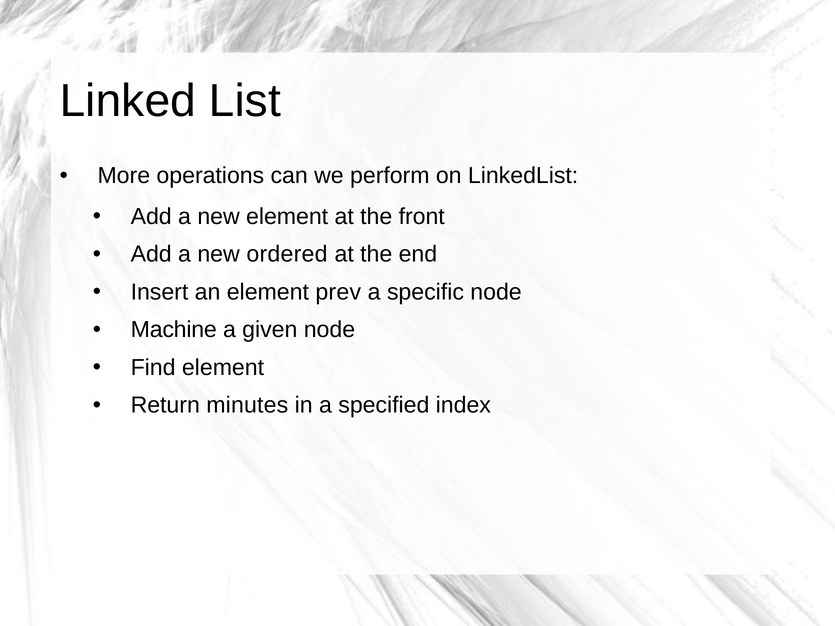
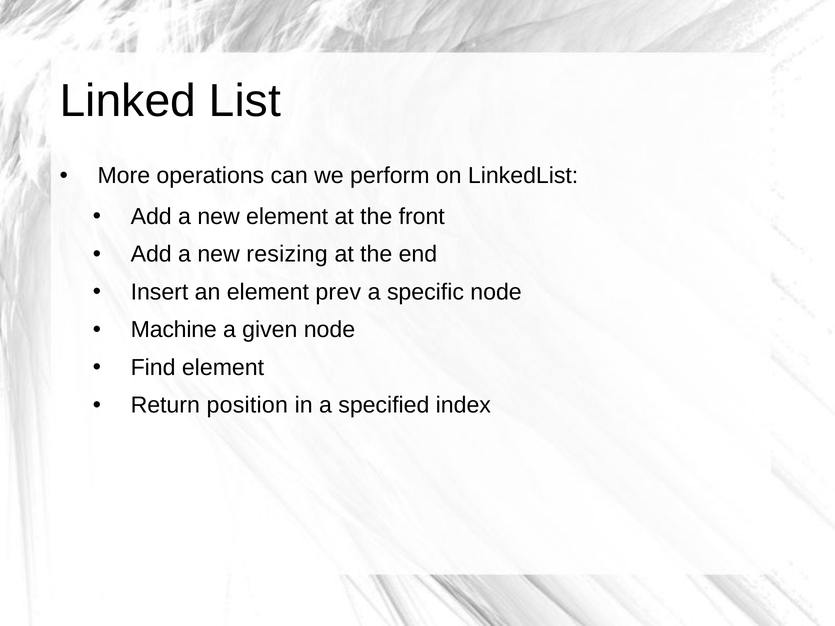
ordered: ordered -> resizing
minutes: minutes -> position
